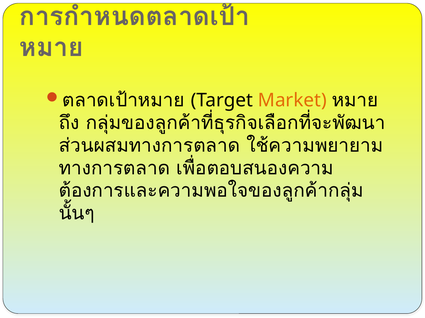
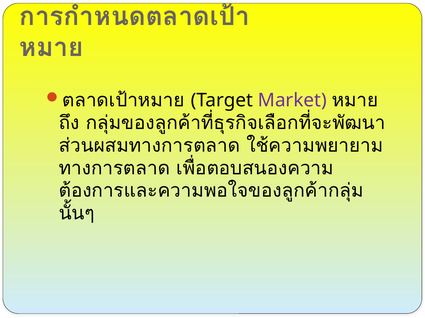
Market colour: orange -> purple
